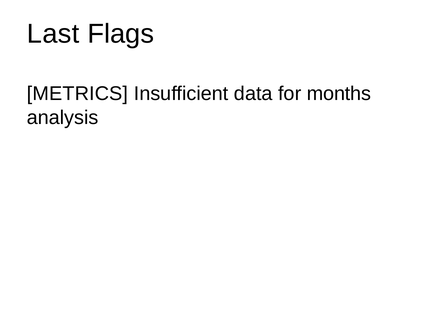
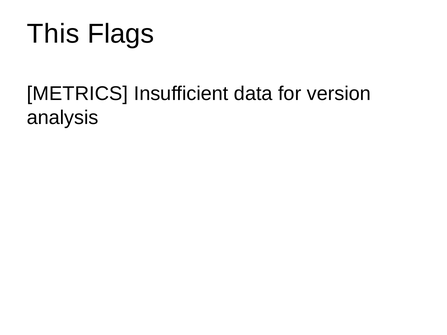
Last: Last -> This
months: months -> version
